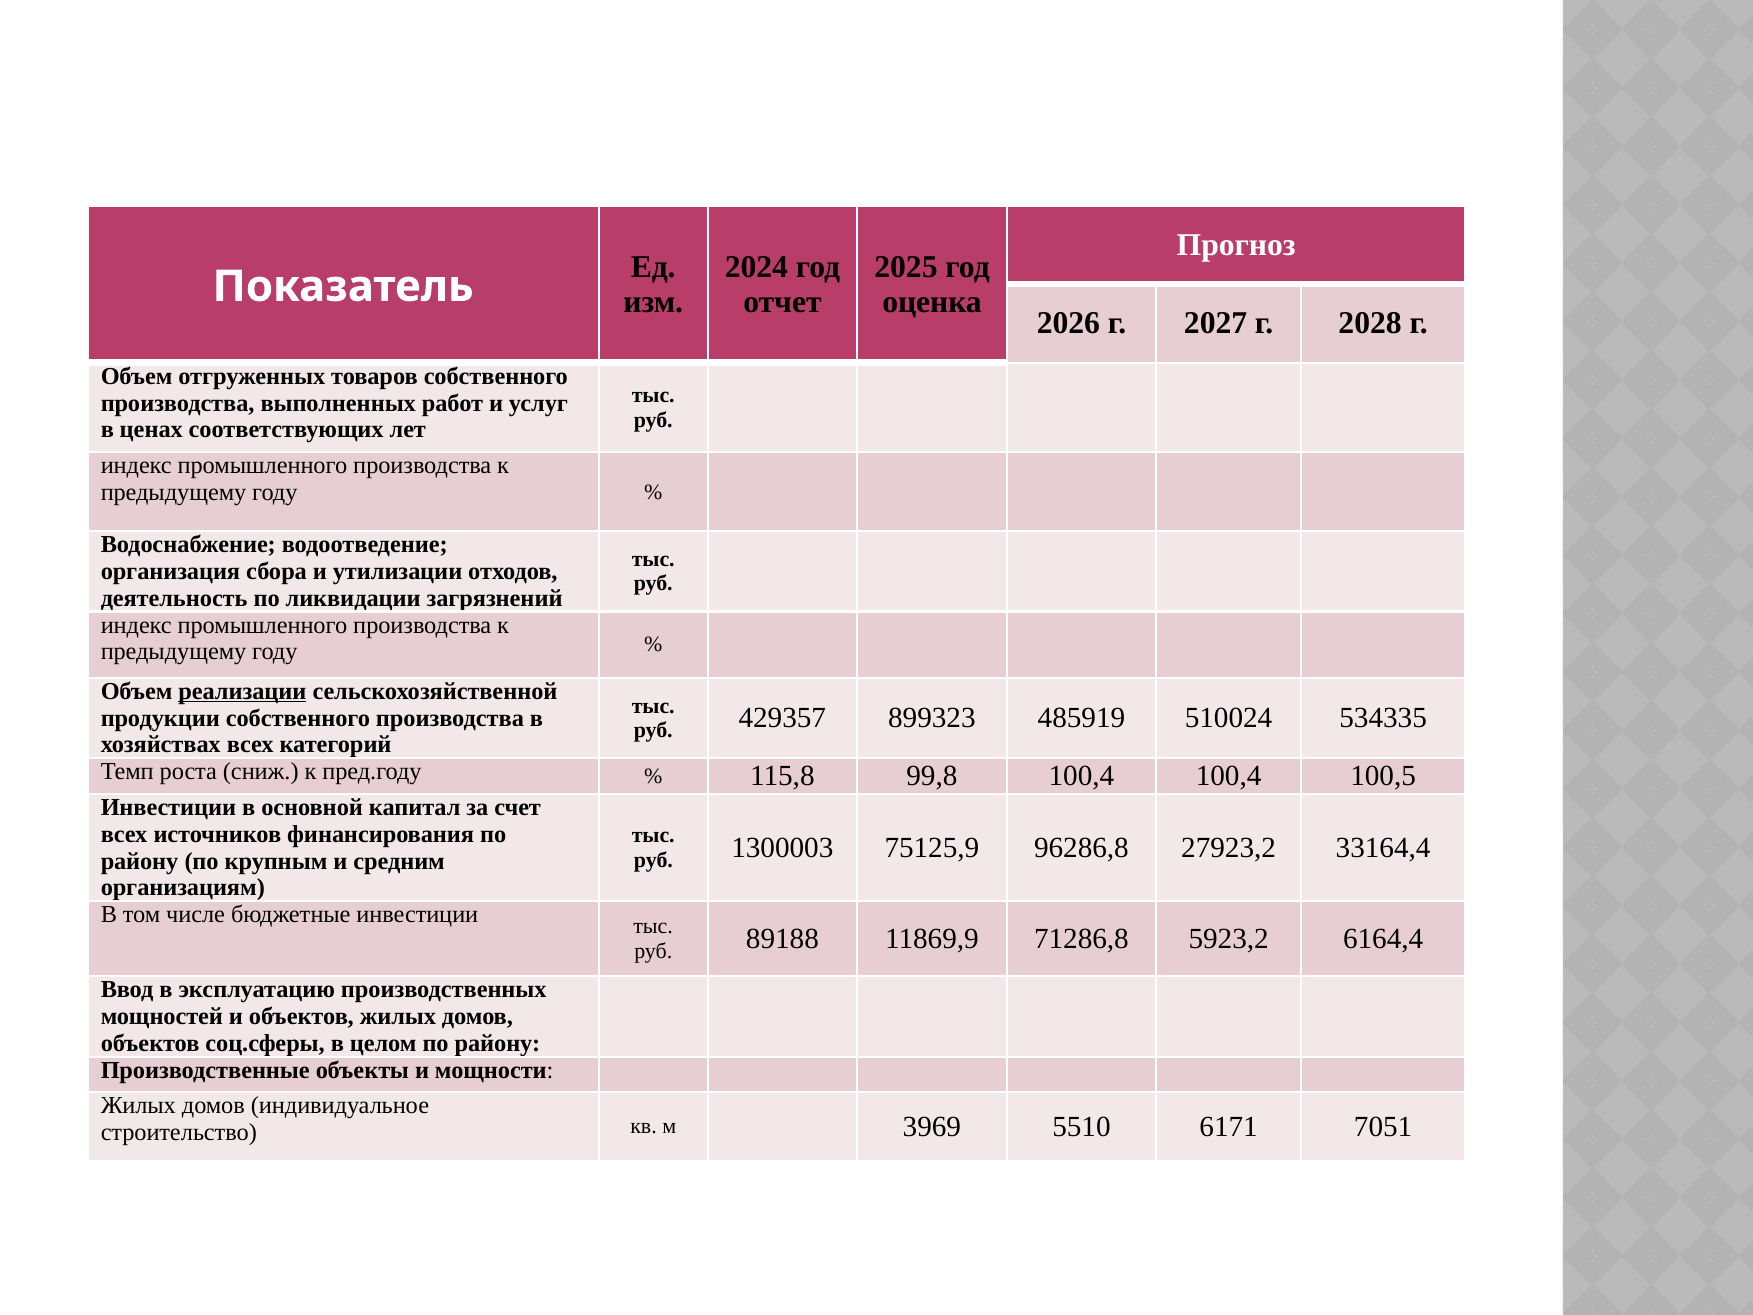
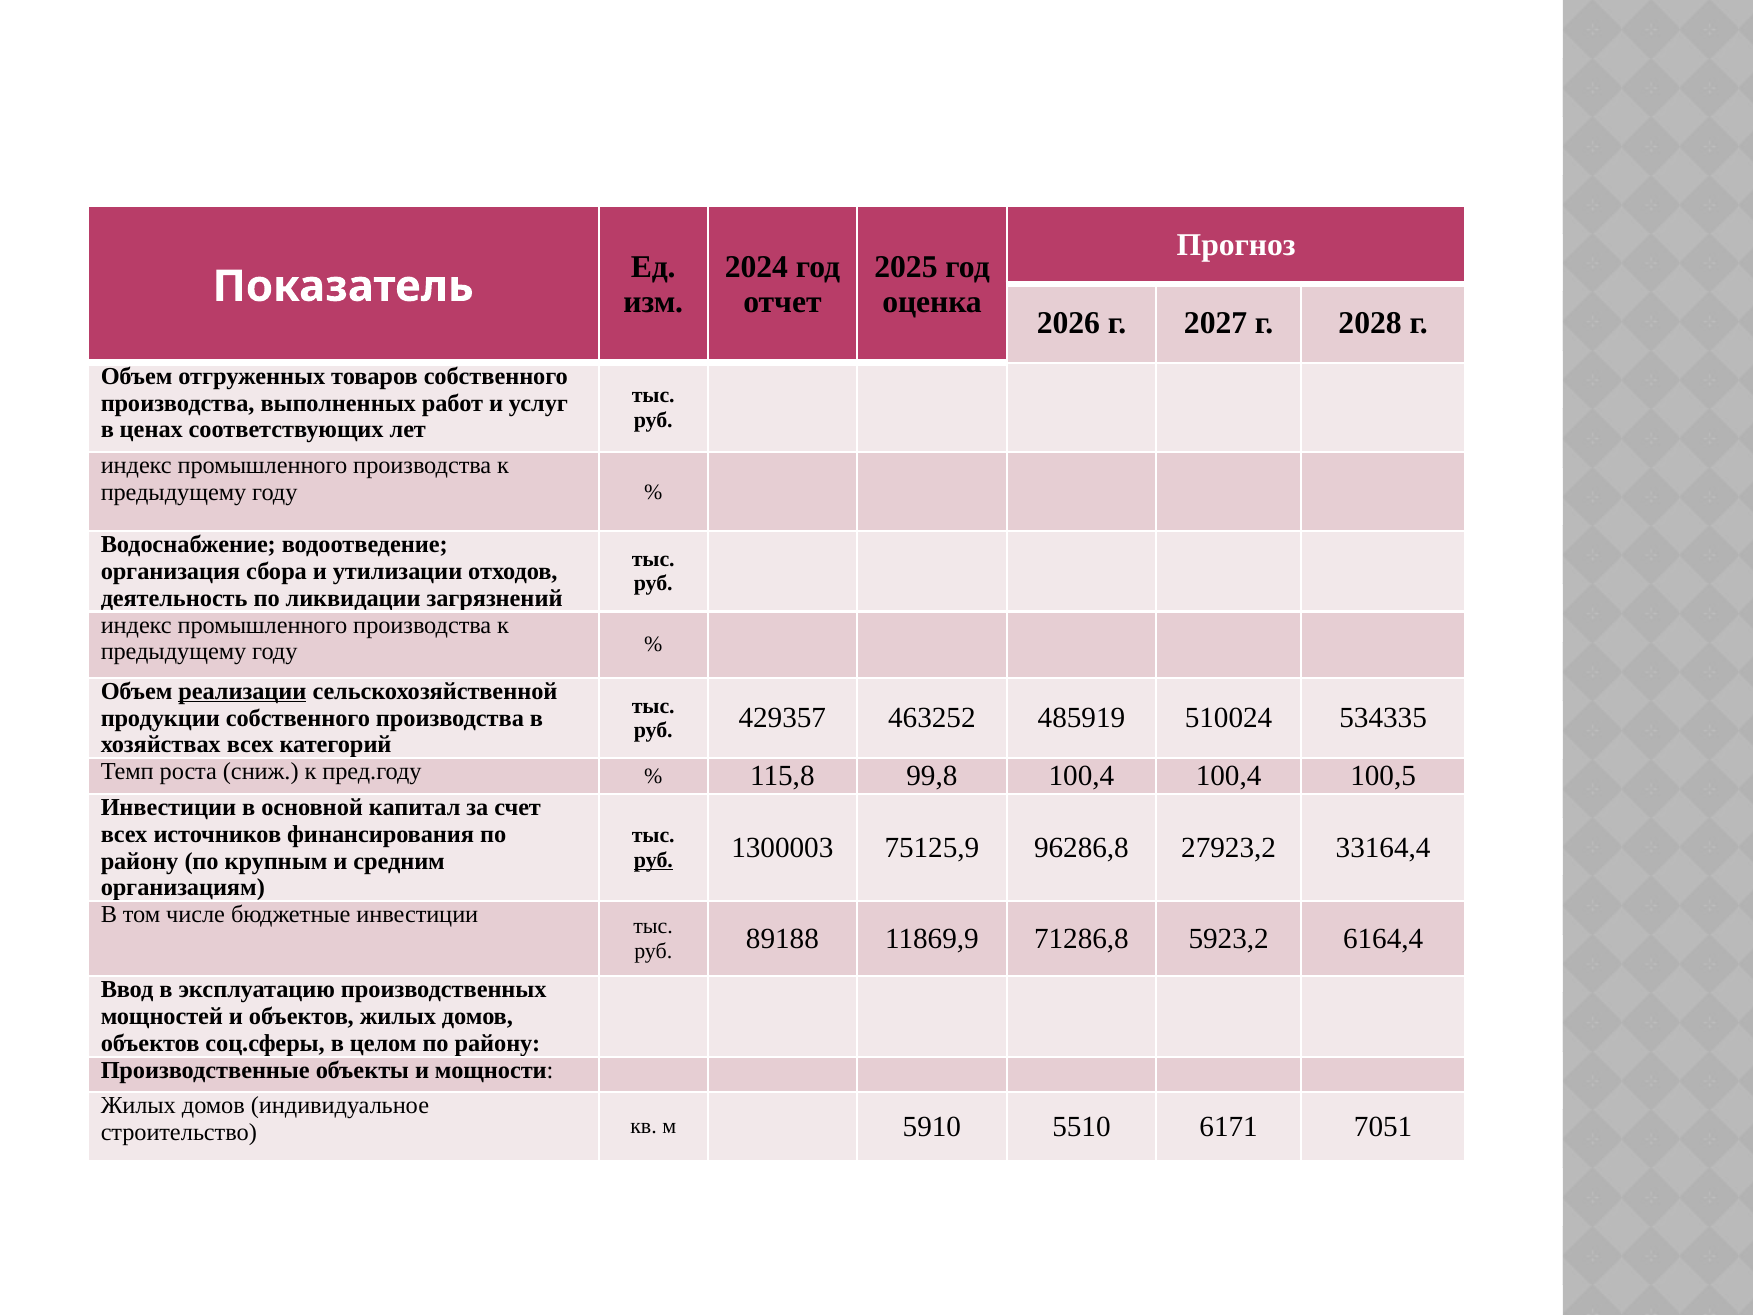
899323: 899323 -> 463252
руб at (653, 860) underline: none -> present
3969: 3969 -> 5910
